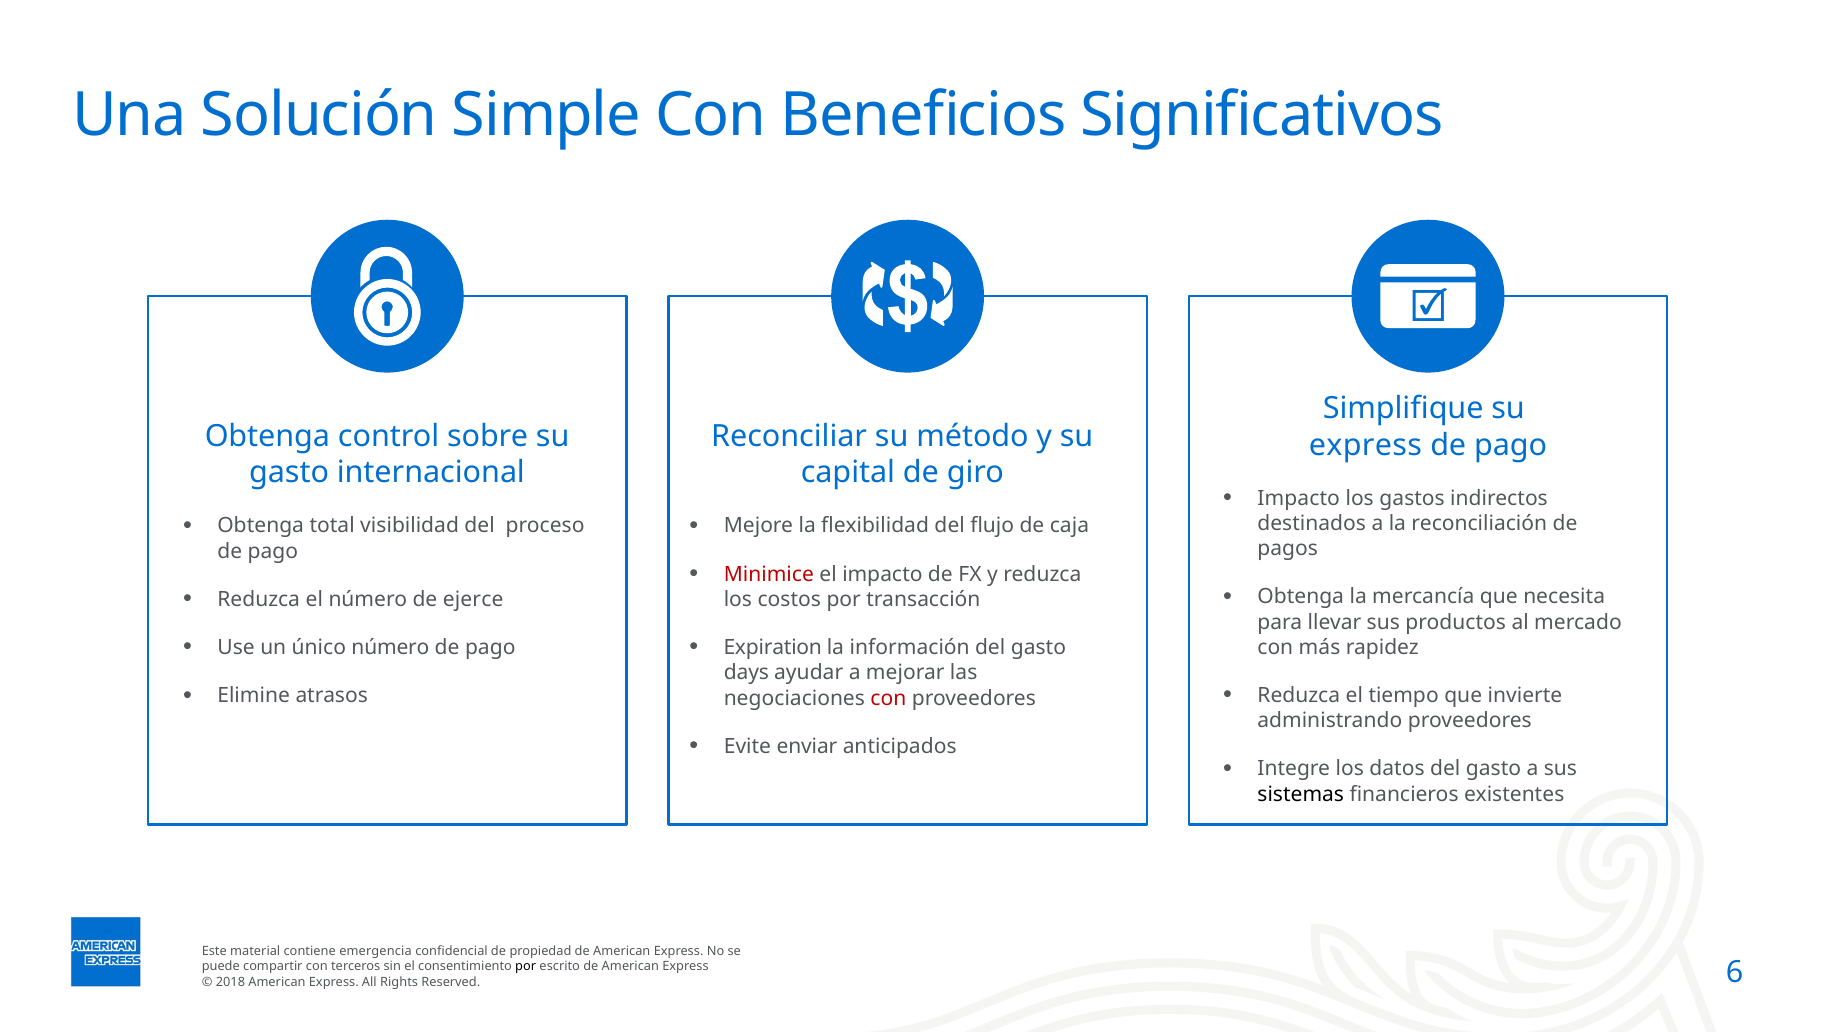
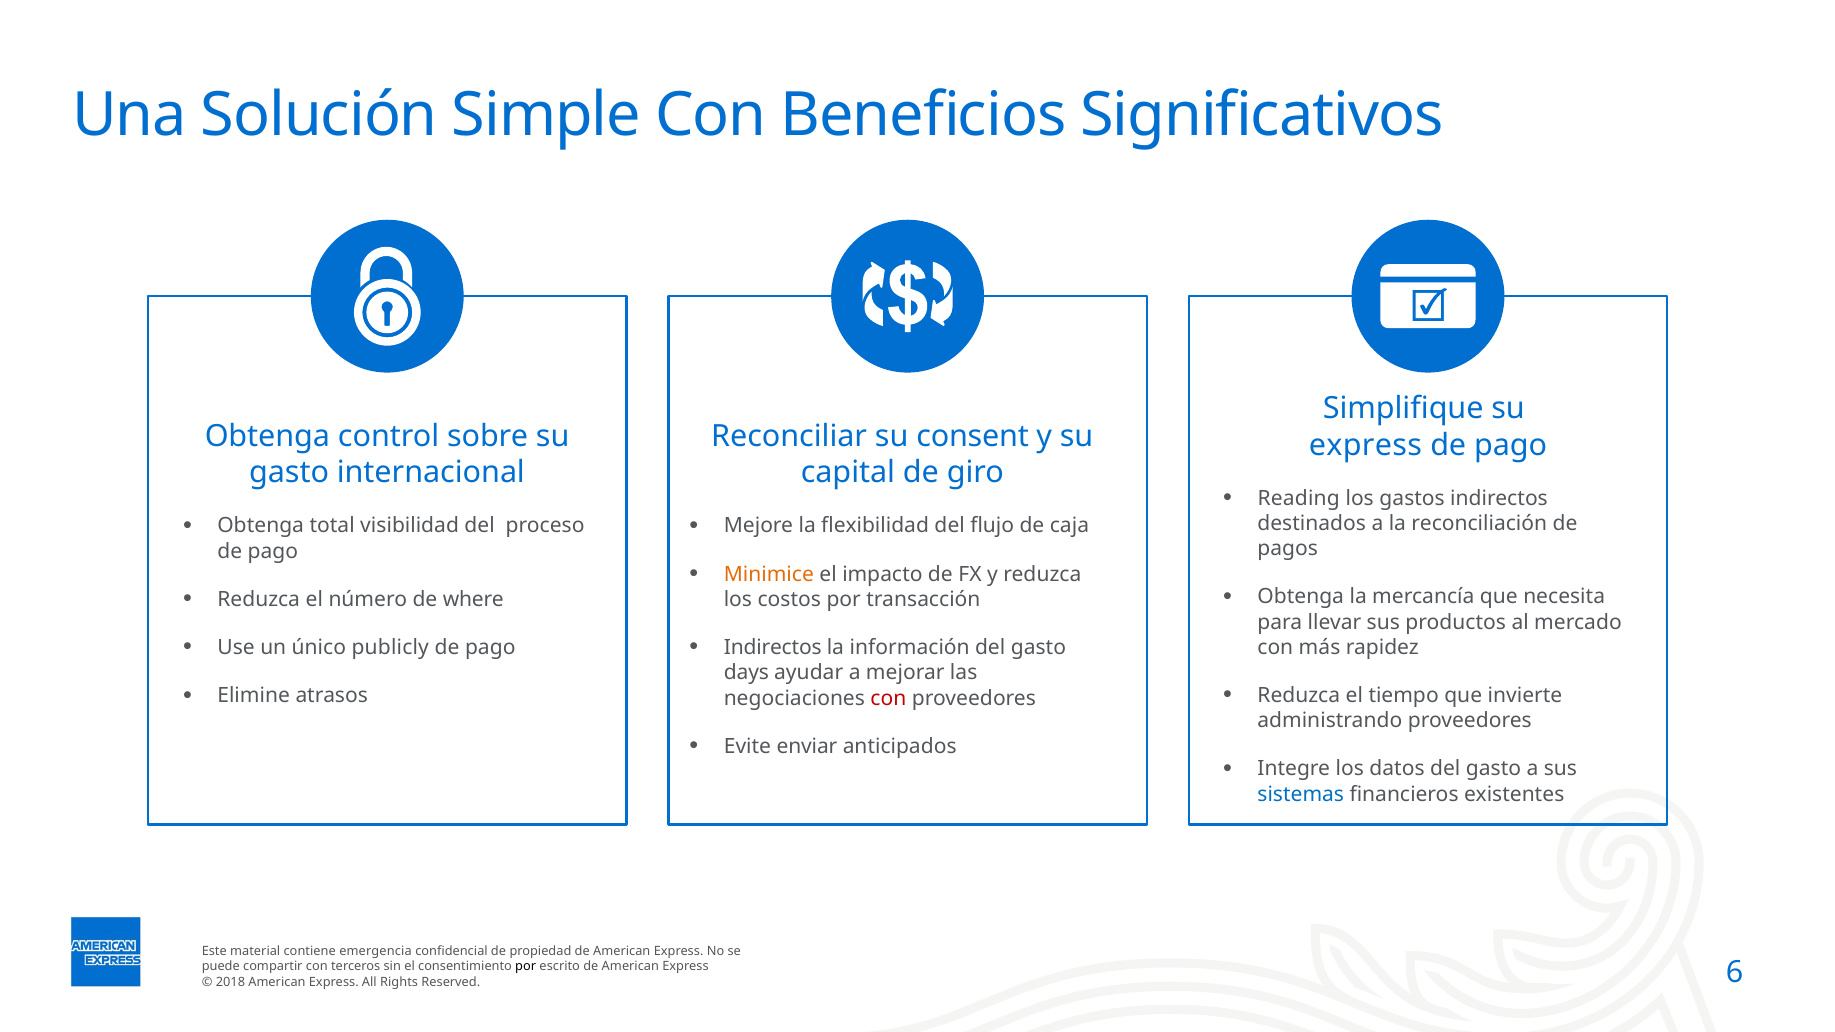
método: método -> consent
Impacto at (1299, 498): Impacto -> Reading
Minimice colour: red -> orange
ejerce: ejerce -> where
único número: número -> publicly
Expiration at (773, 648): Expiration -> Indirectos
sistemas colour: black -> blue
